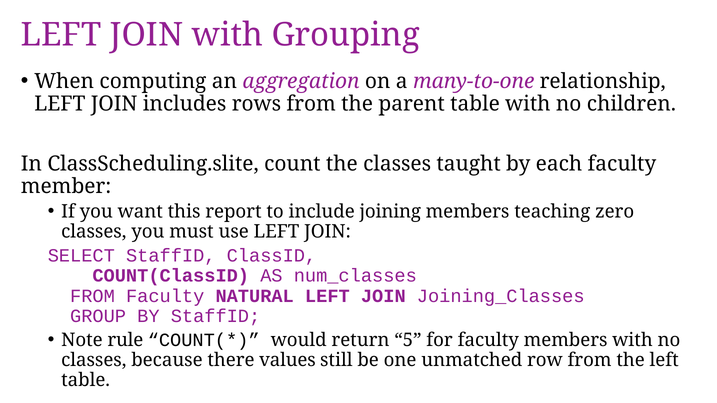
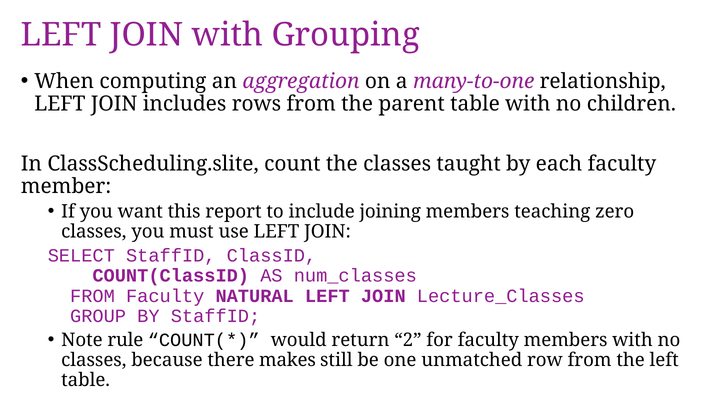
Joining_Classes: Joining_Classes -> Lecture_Classes
5: 5 -> 2
values: values -> makes
